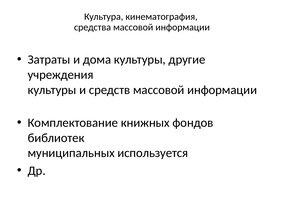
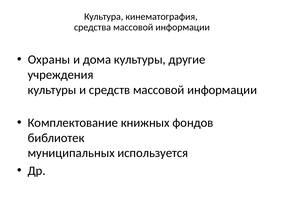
Затраты: Затраты -> Охраны
